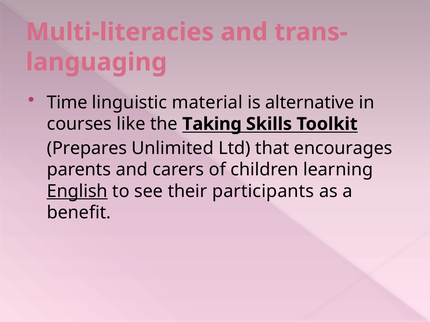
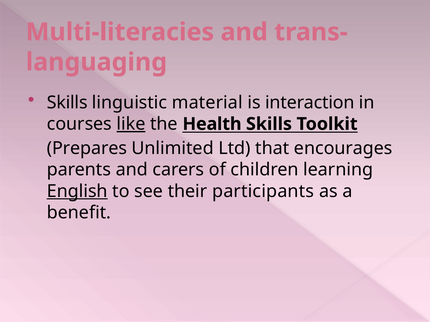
Time at (67, 103): Time -> Skills
alternative: alternative -> interaction
like underline: none -> present
Taking: Taking -> Health
